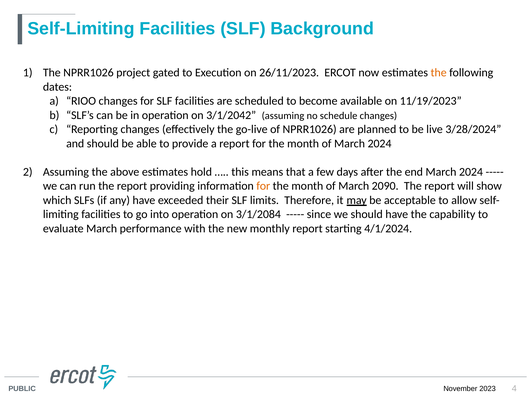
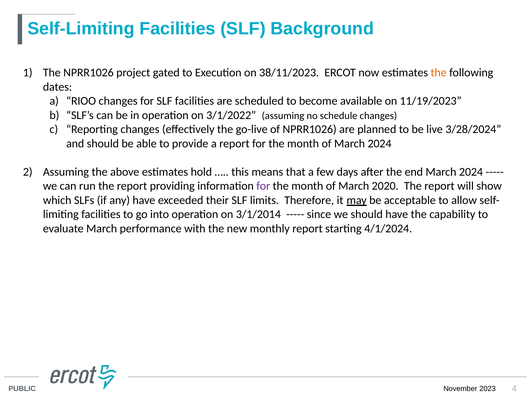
26/11/2023: 26/11/2023 -> 38/11/2023
3/1/2042: 3/1/2042 -> 3/1/2022
for at (263, 186) colour: orange -> purple
2090: 2090 -> 2020
3/1/2084: 3/1/2084 -> 3/1/2014
